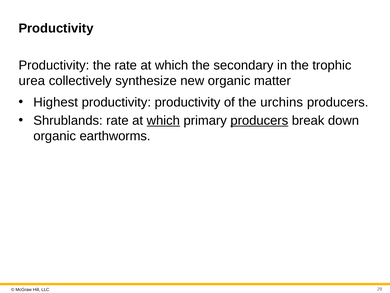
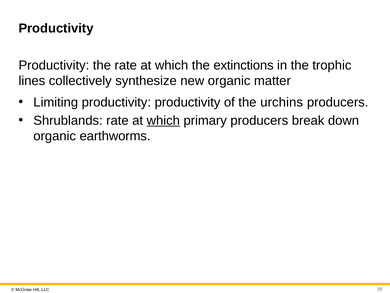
secondary: secondary -> extinctions
urea: urea -> lines
Highest: Highest -> Limiting
producers at (259, 120) underline: present -> none
